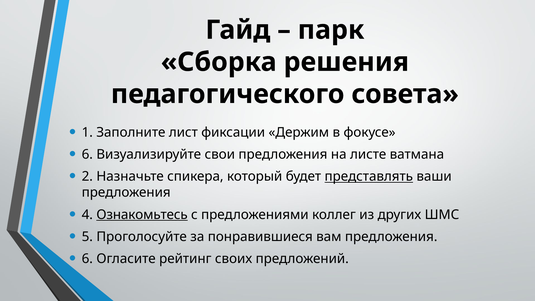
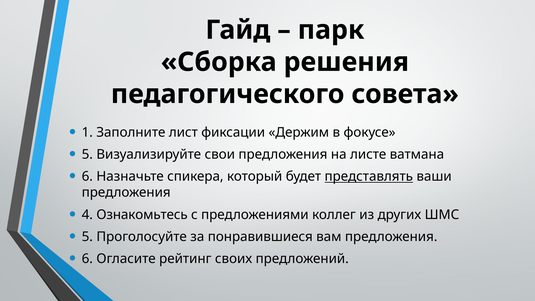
6 at (87, 154): 6 -> 5
2 at (87, 176): 2 -> 6
Ознакомьтесь underline: present -> none
